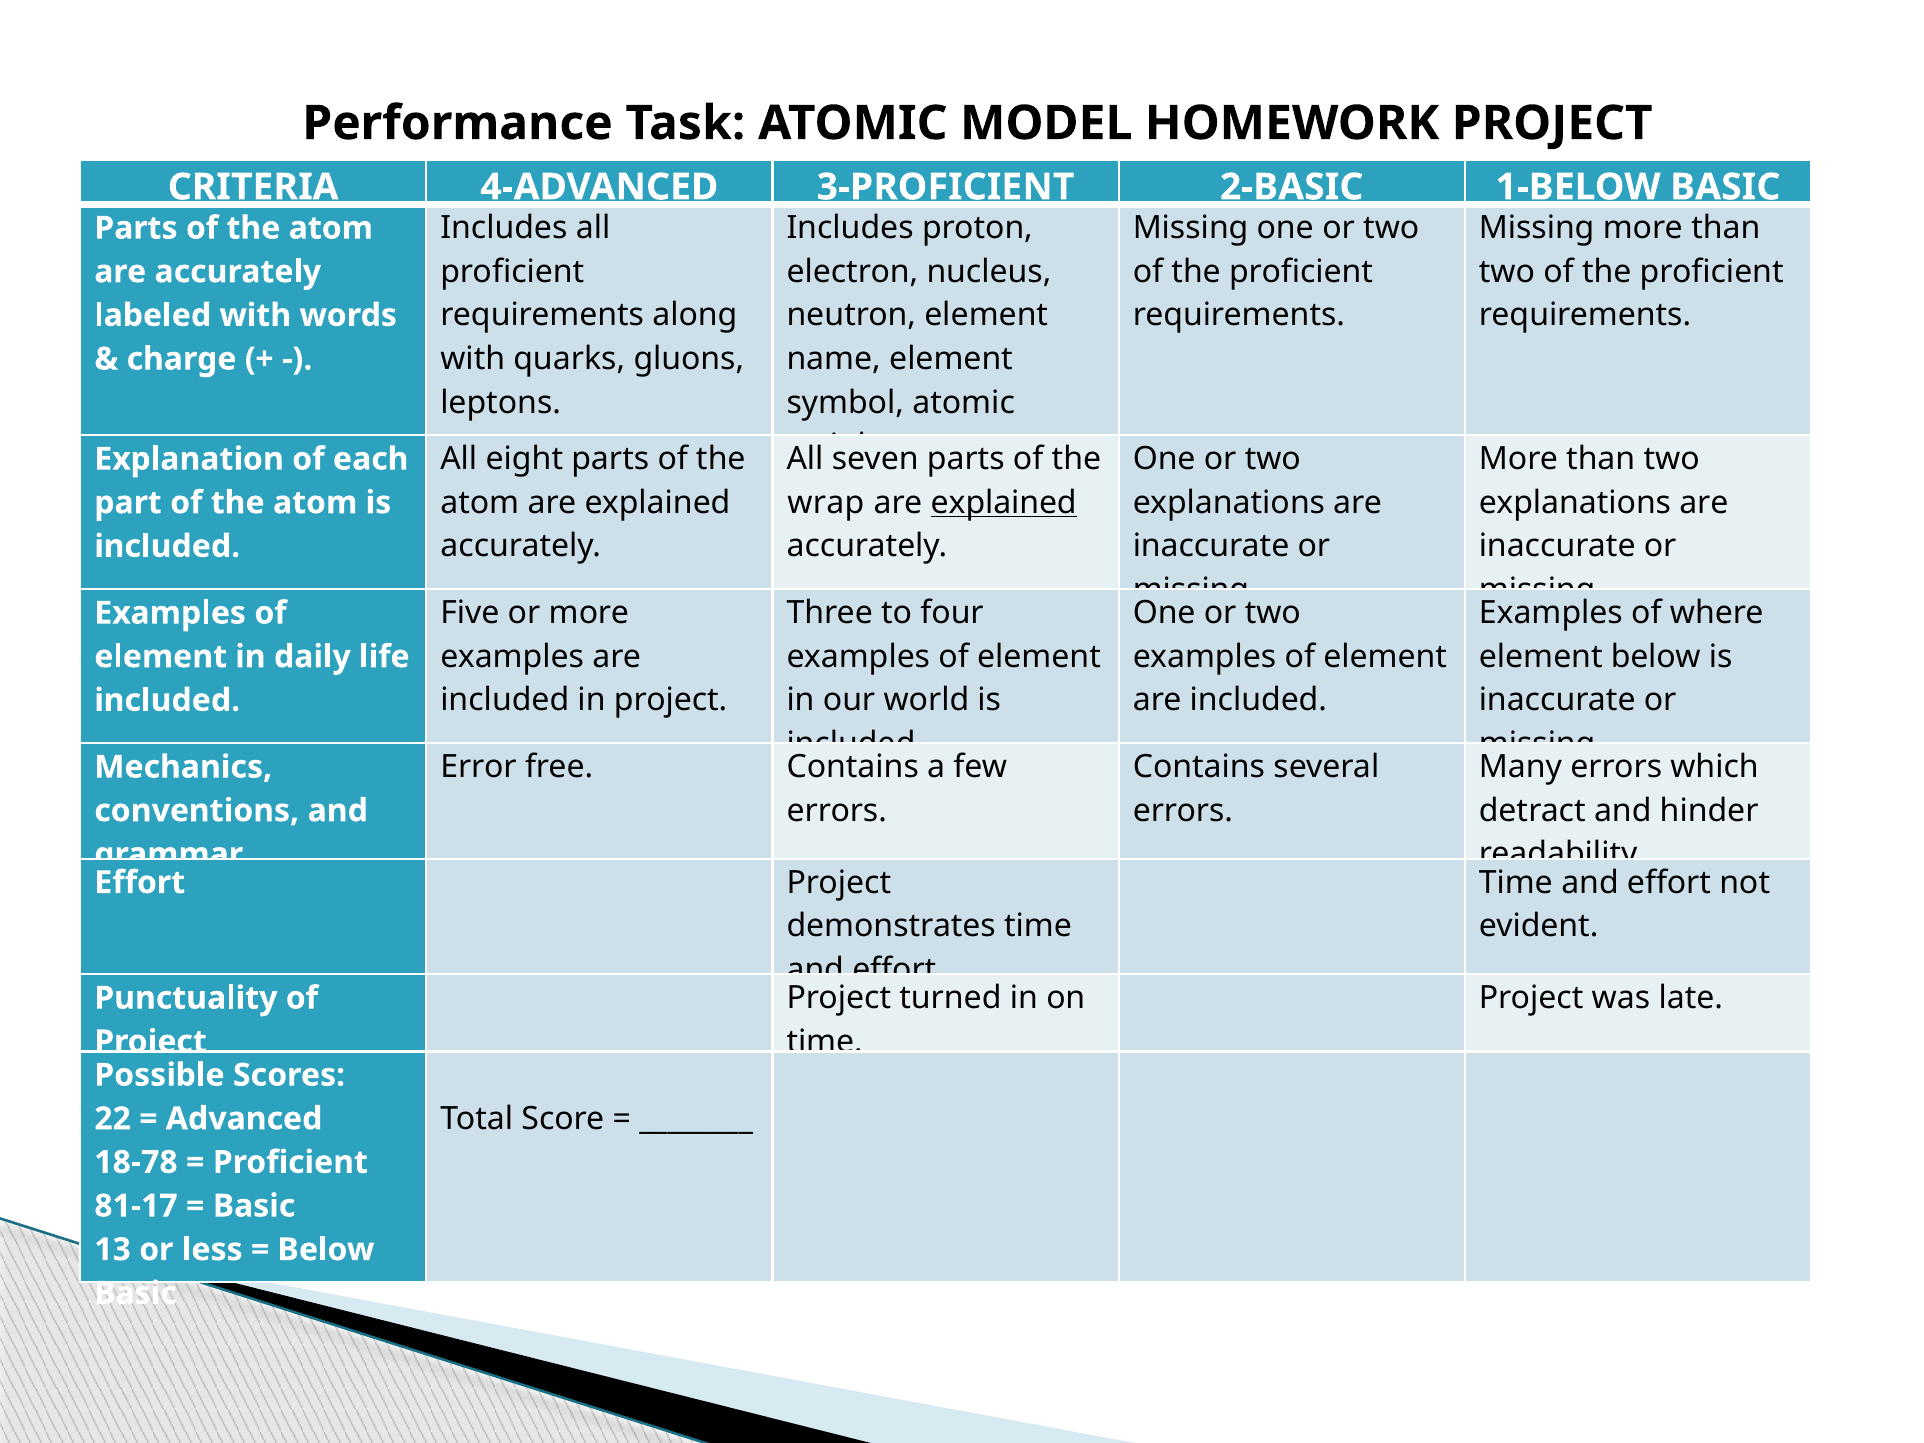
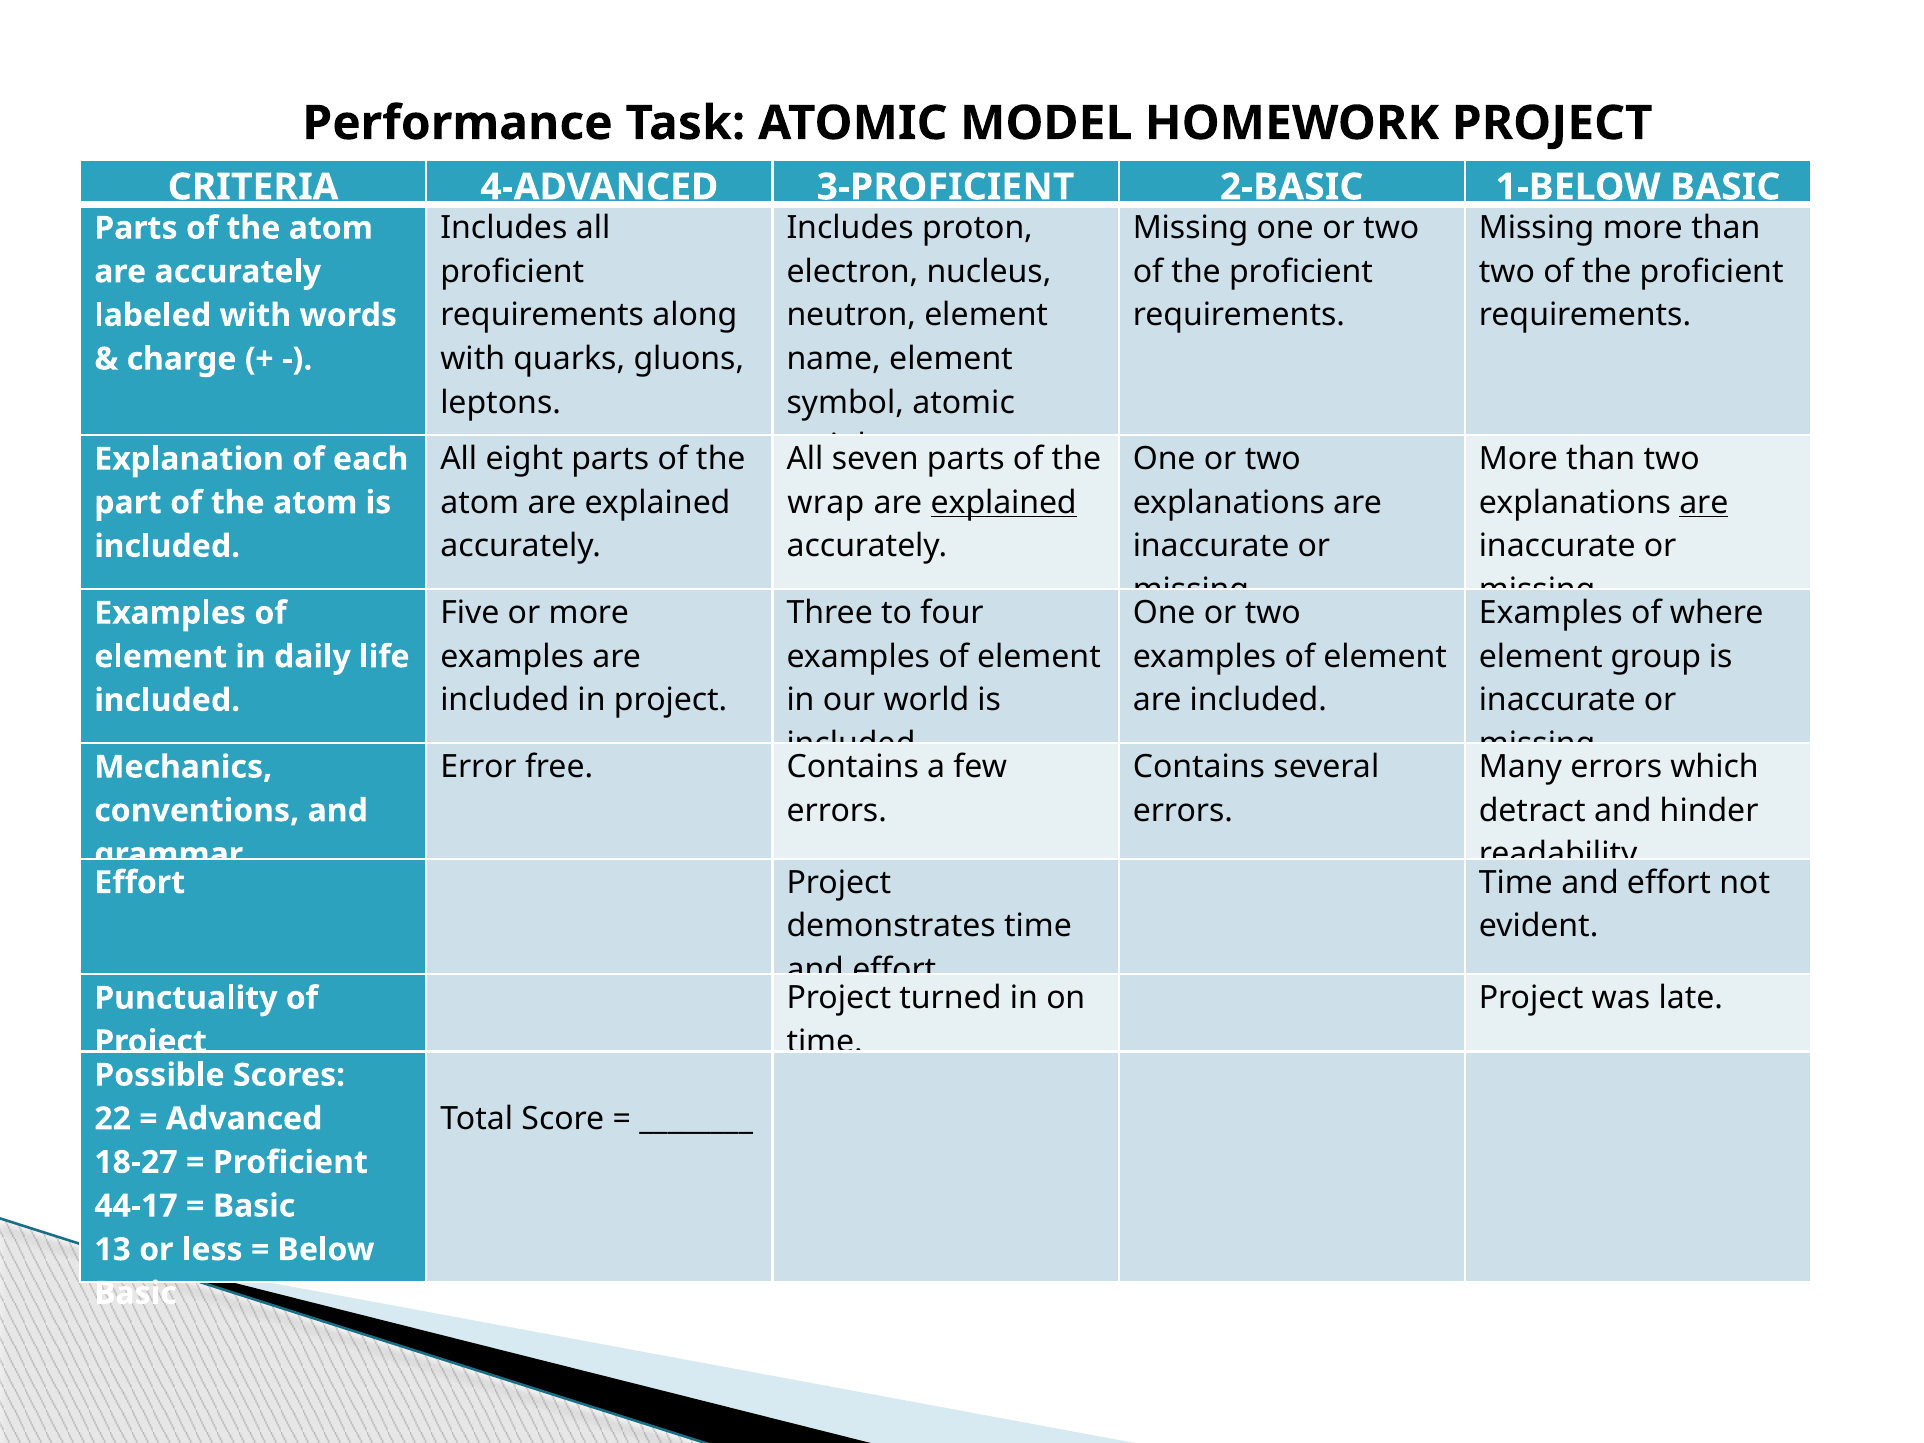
are at (1704, 503) underline: none -> present
element below: below -> group
18-78: 18-78 -> 18-27
81-17: 81-17 -> 44-17
